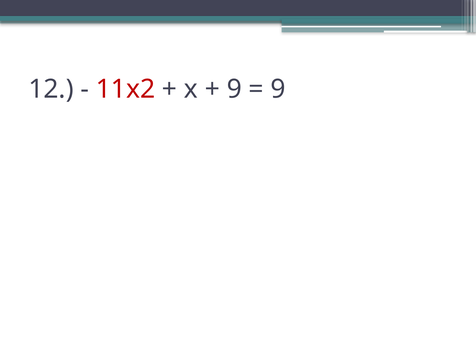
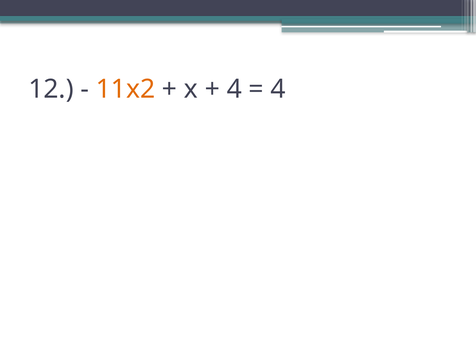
11x2 colour: red -> orange
9 at (234, 89): 9 -> 4
9 at (278, 89): 9 -> 4
